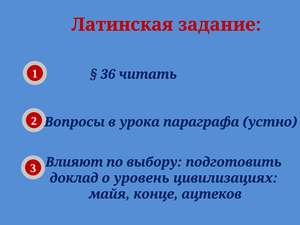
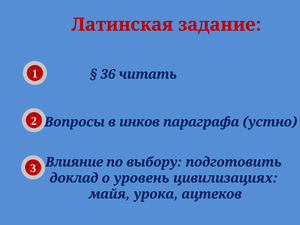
урока: урока -> инков
Влияют: Влияют -> Влияние
конце: конце -> урока
